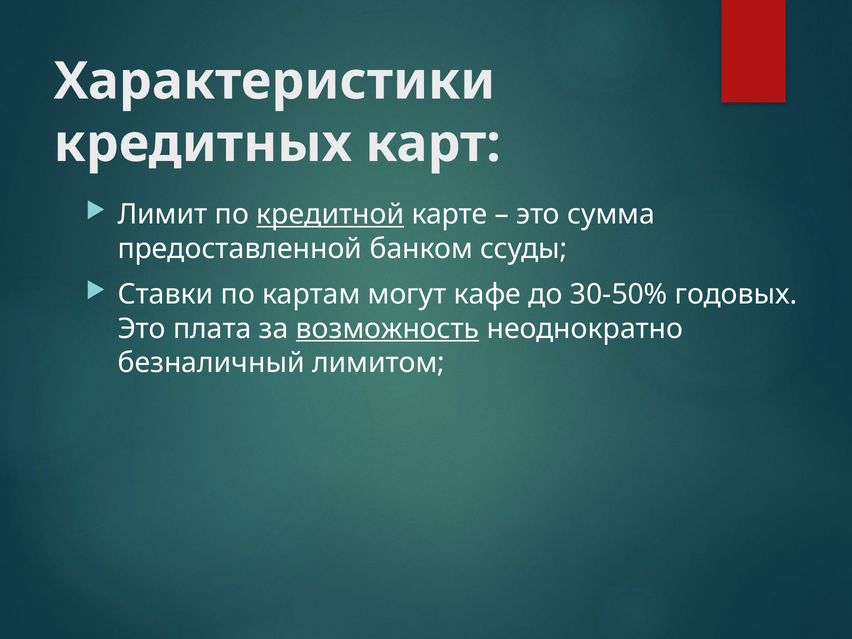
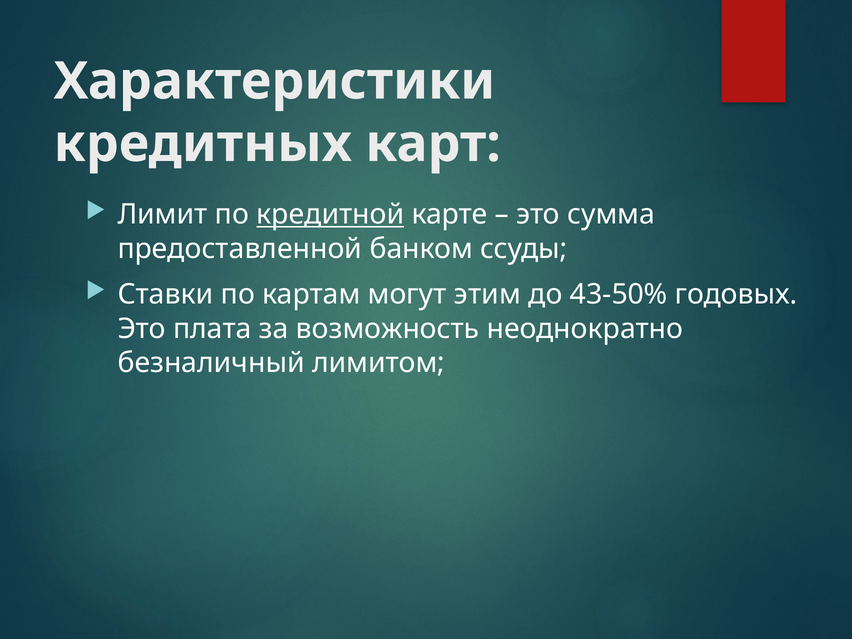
кафе: кафе -> этим
30-50%: 30-50% -> 43-50%
возможность underline: present -> none
